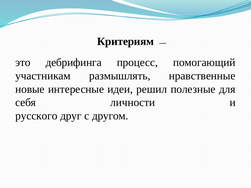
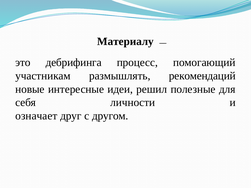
Критериям: Критериям -> Материалу
нравственные: нравственные -> рекомендаций
русского: русского -> означает
